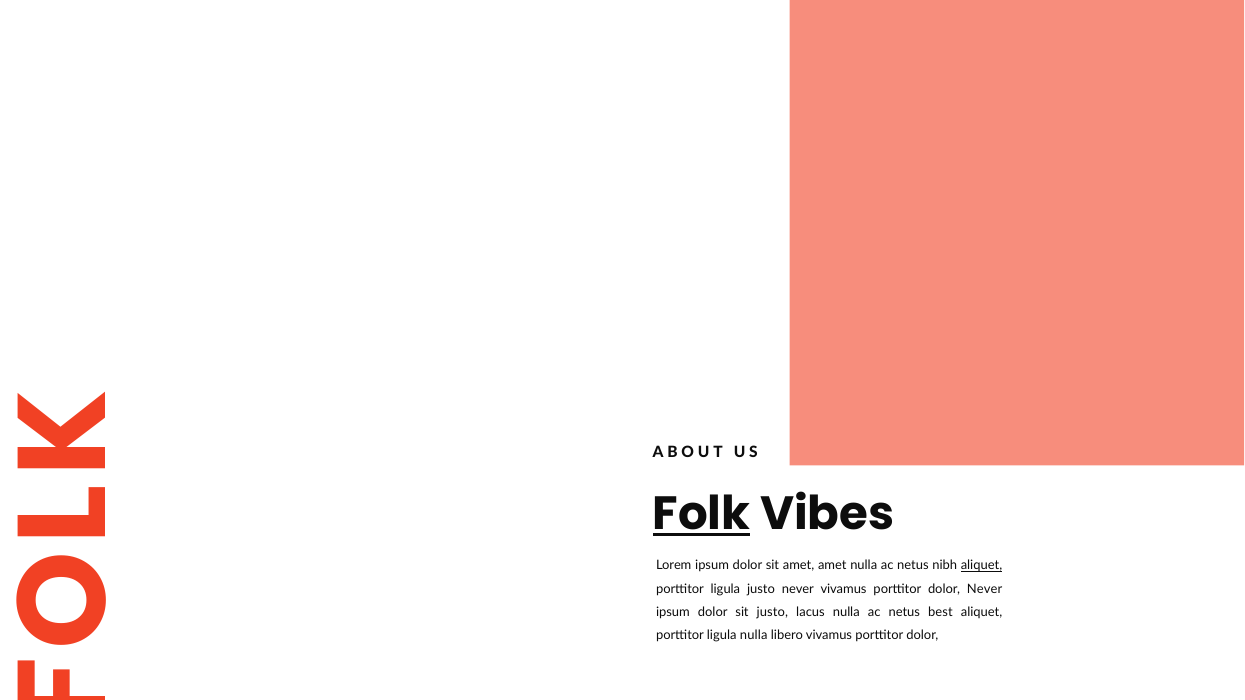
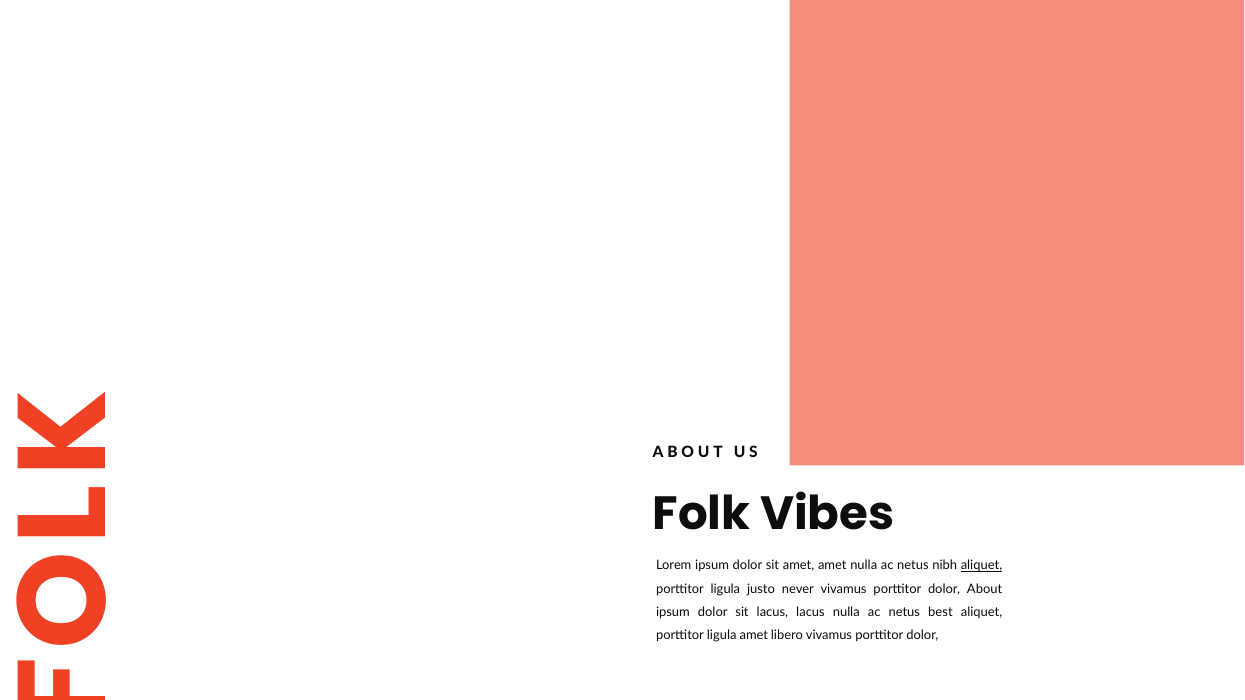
Folk underline: present -> none
dolor Never: Never -> About
sit justo: justo -> lacus
ligula nulla: nulla -> amet
